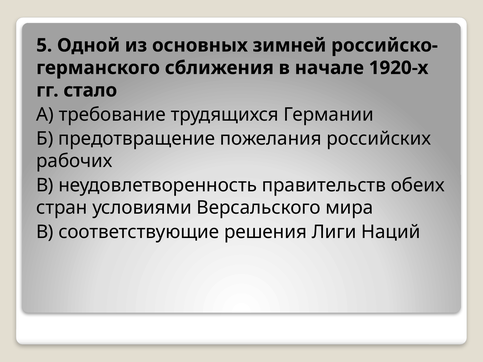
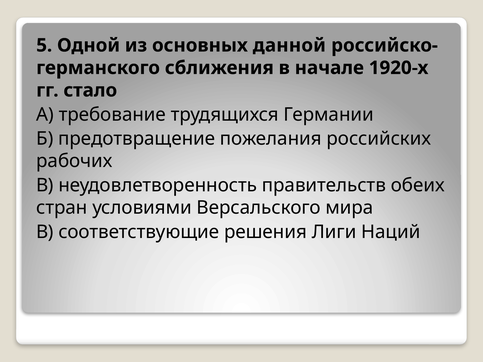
зимней: зимней -> данной
